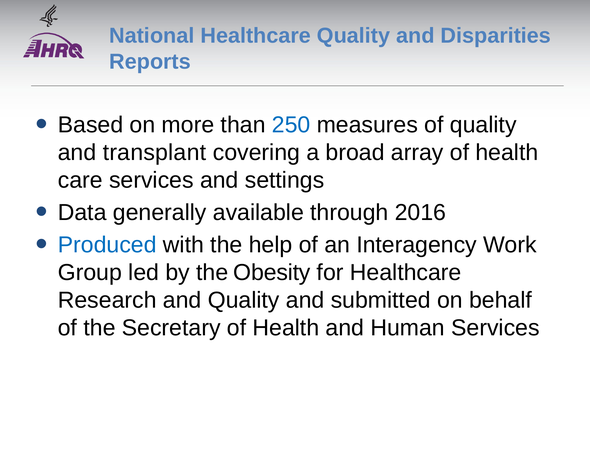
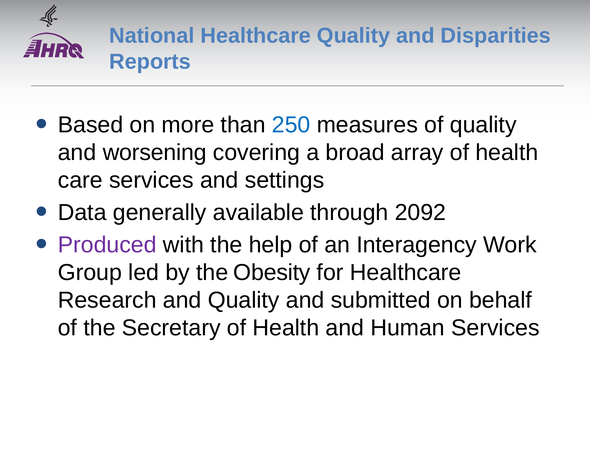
transplant: transplant -> worsening
2016: 2016 -> 2092
Produced colour: blue -> purple
